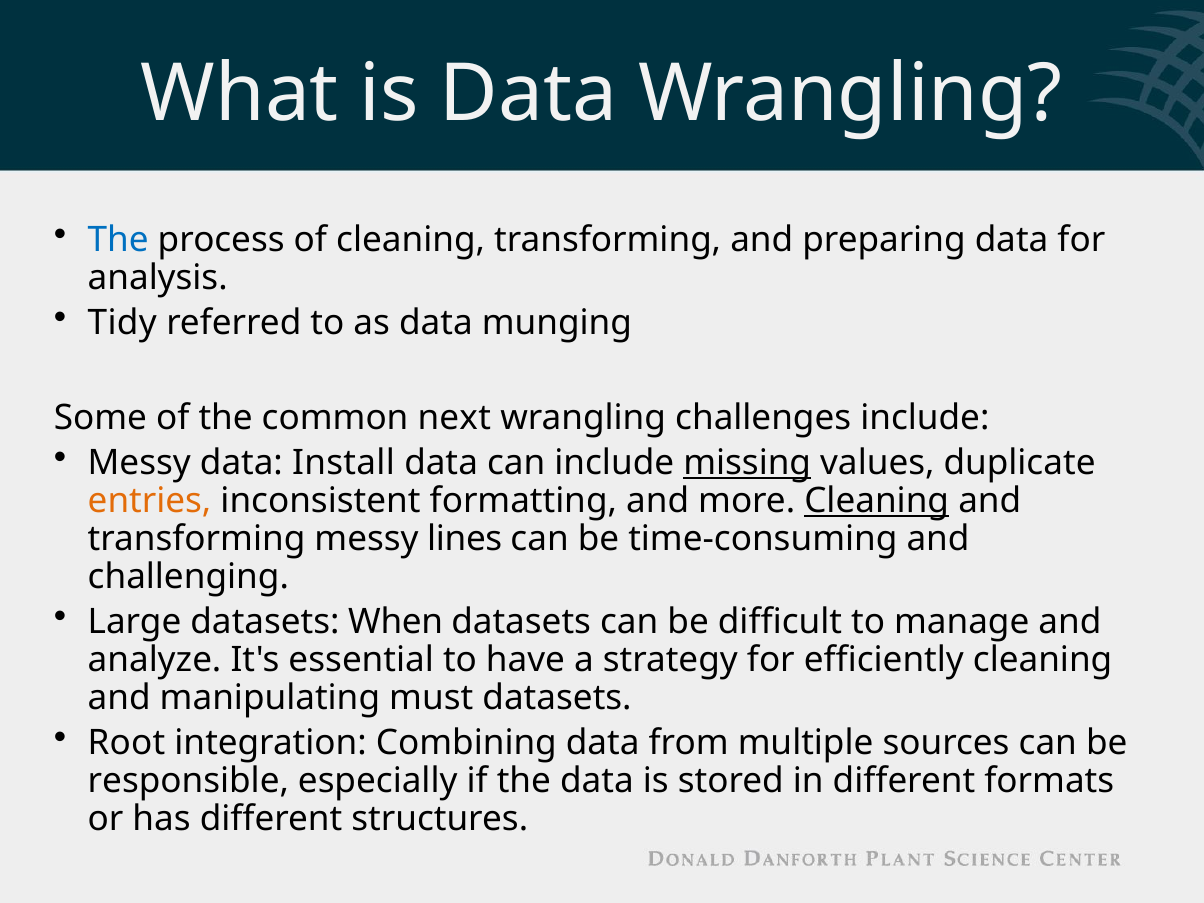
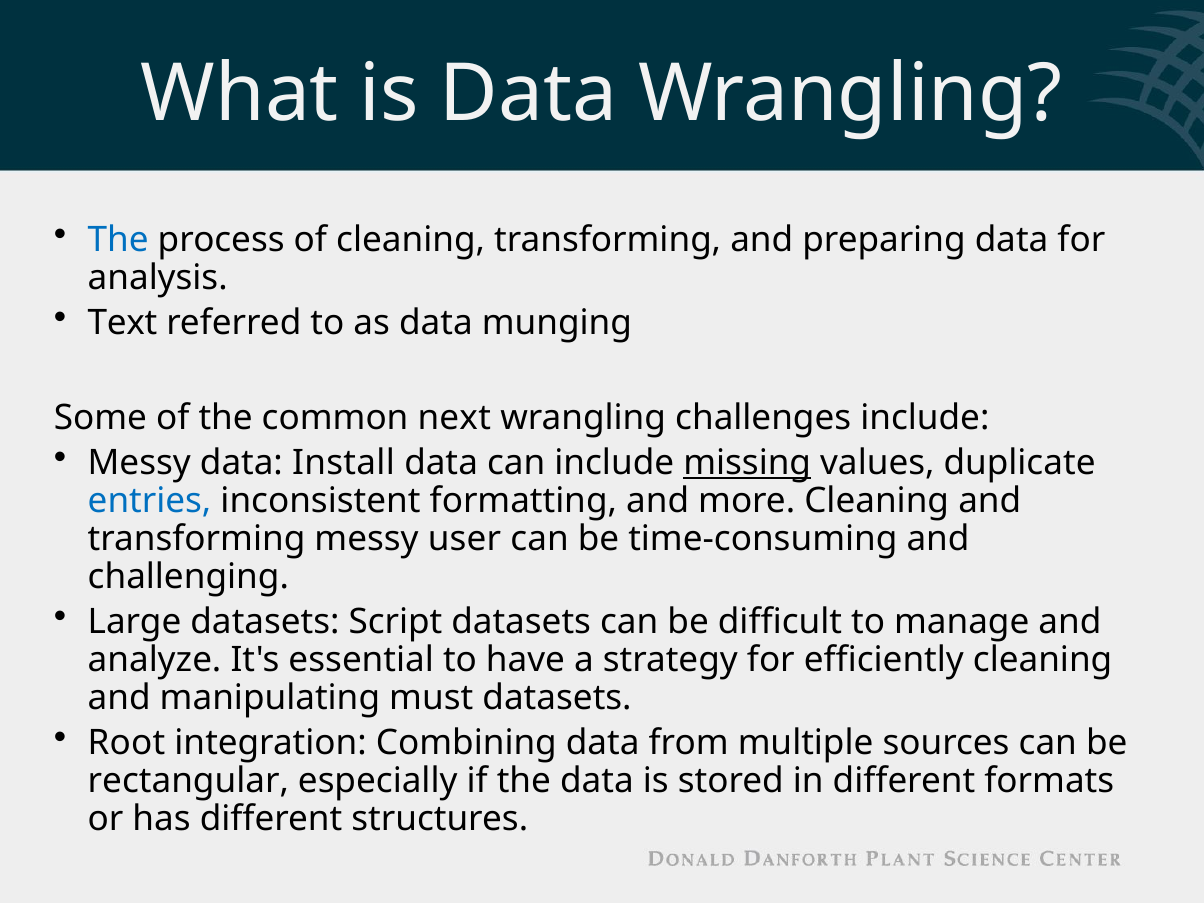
Tidy: Tidy -> Text
entries colour: orange -> blue
Cleaning at (877, 501) underline: present -> none
lines: lines -> user
When: When -> Script
responsible: responsible -> rectangular
